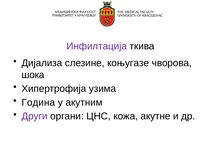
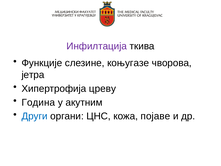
Дијализа: Дијализа -> Функције
шока: шока -> јетра
узима: узима -> цреву
Други colour: purple -> blue
акутне: акутне -> појаве
